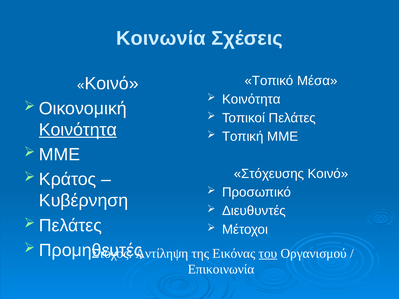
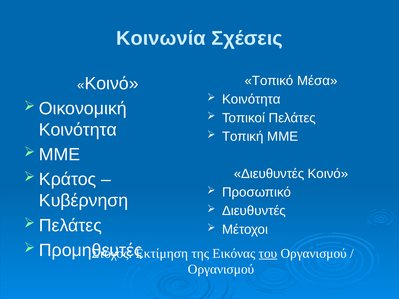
Κοινότητα at (78, 130) underline: present -> none
Στόχευσης at (269, 174): Στόχευσης -> Διευθυντές
Αντίληψη: Αντίληψη -> Εκτίμηση
Επικοινωνία at (221, 270): Επικοινωνία -> Οργανισμού
